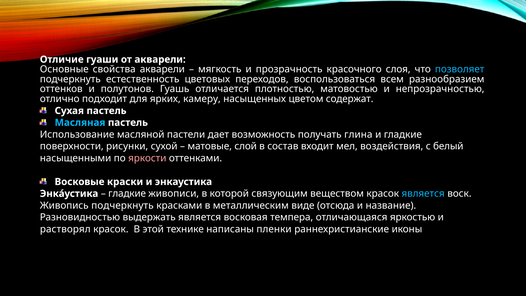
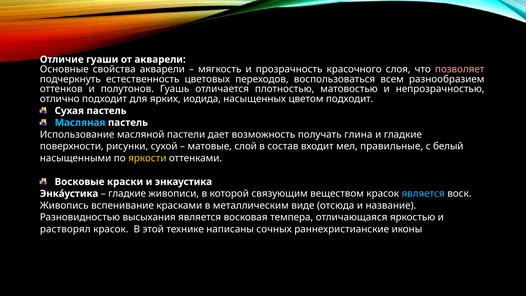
позволяет colour: light blue -> pink
камеру: камеру -> иодида
цветом содержат: содержат -> подходит
воздействия: воздействия -> правильные
яркости colour: pink -> yellow
Живопись подчеркнуть: подчеркнуть -> вспенивание
выдержать: выдержать -> высыхания
пленки: пленки -> сочных
